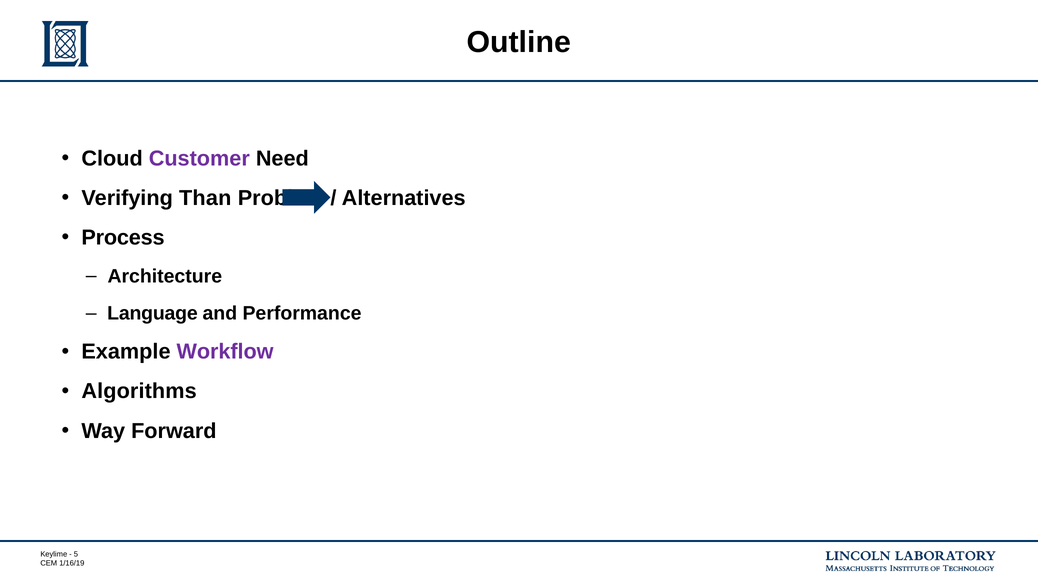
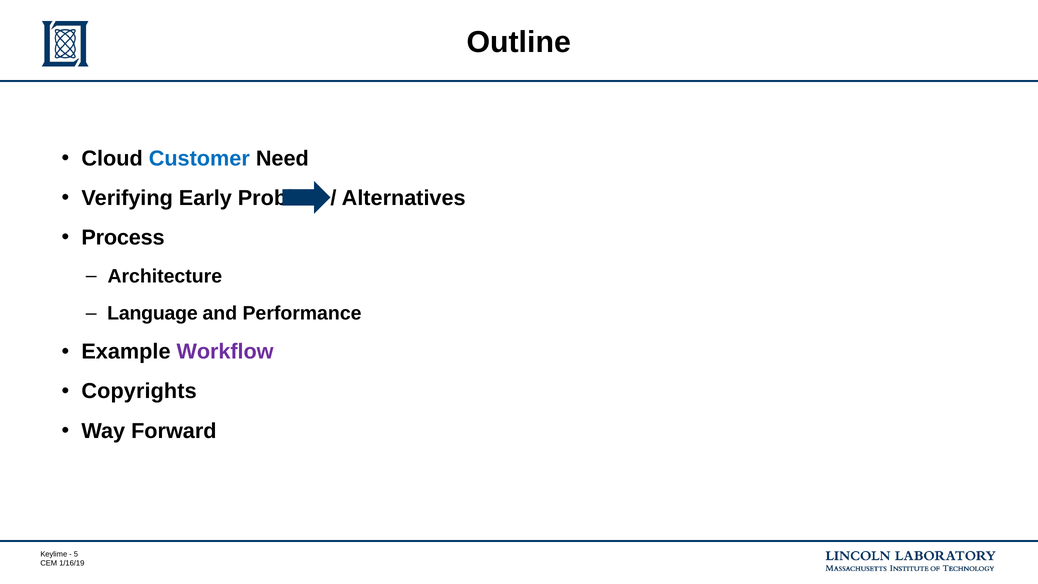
Customer colour: purple -> blue
Than: Than -> Early
Algorithms: Algorithms -> Copyrights
